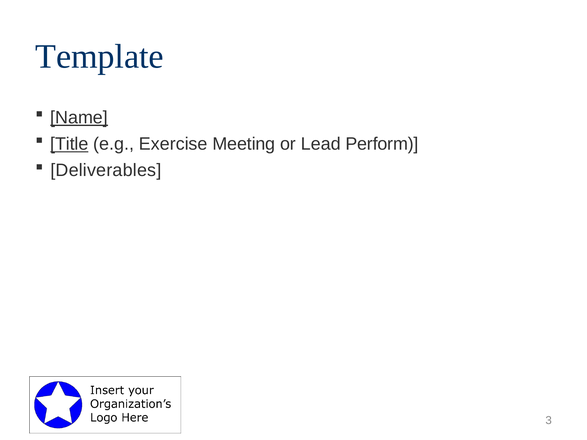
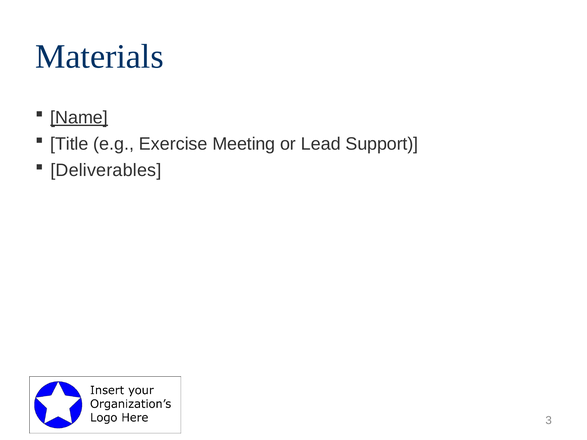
Template: Template -> Materials
Title underline: present -> none
Perform: Perform -> Support
